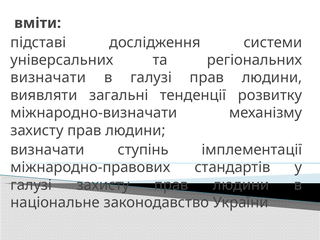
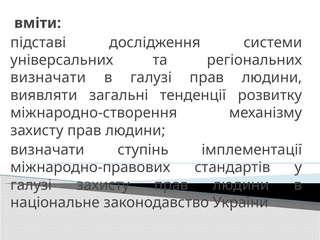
міжнародно-визначати: міжнародно-визначати -> міжнародно-створення
